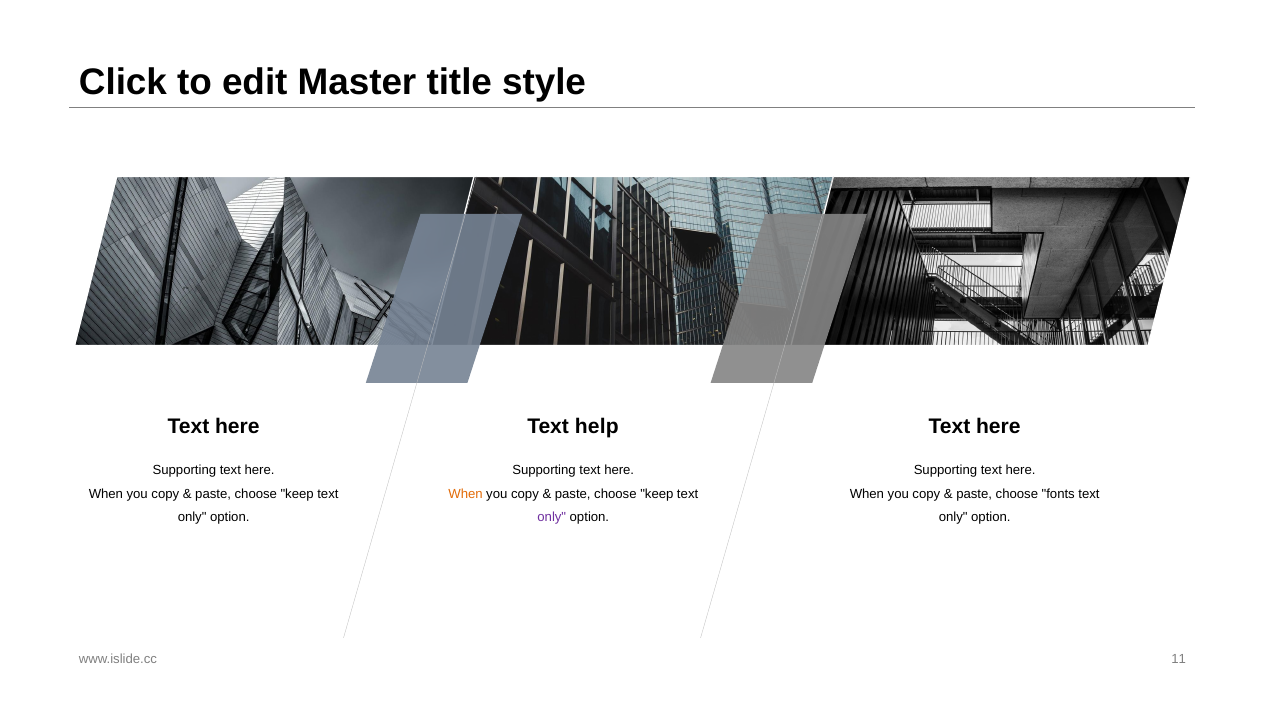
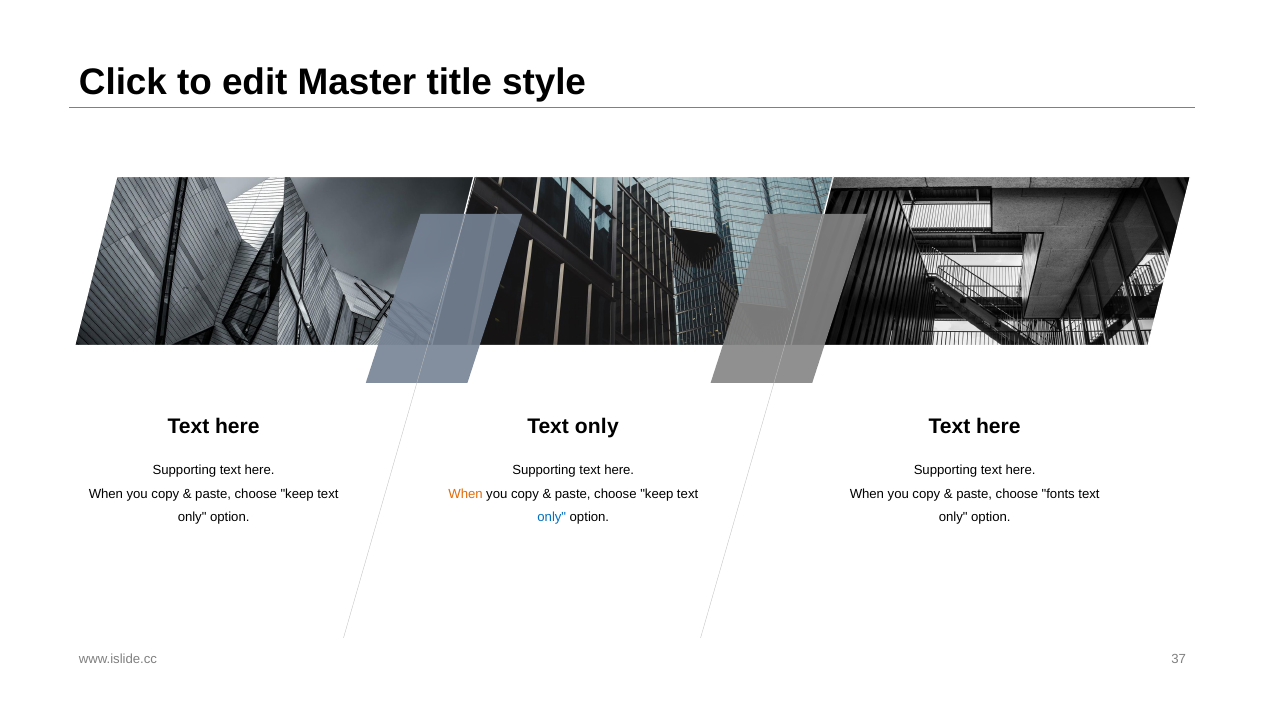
help at (597, 426): help -> only
only at (552, 517) colour: purple -> blue
11: 11 -> 37
